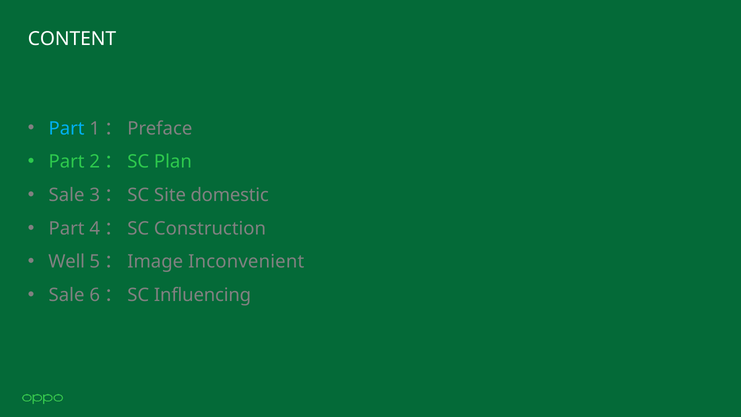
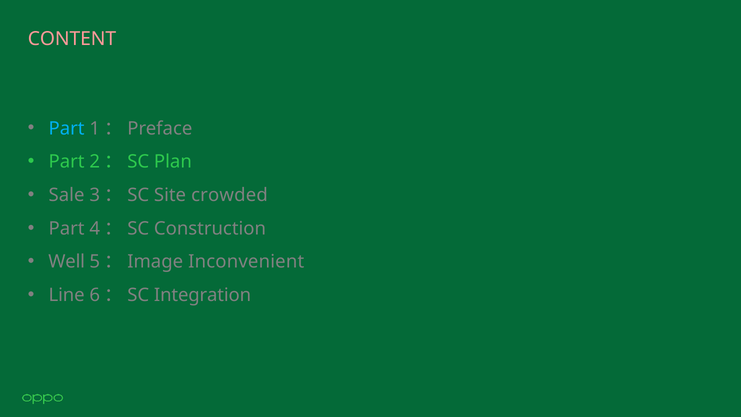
CONTENT colour: white -> pink
domestic: domestic -> crowded
Sale at (67, 295): Sale -> Line
Influencing: Influencing -> Integration
